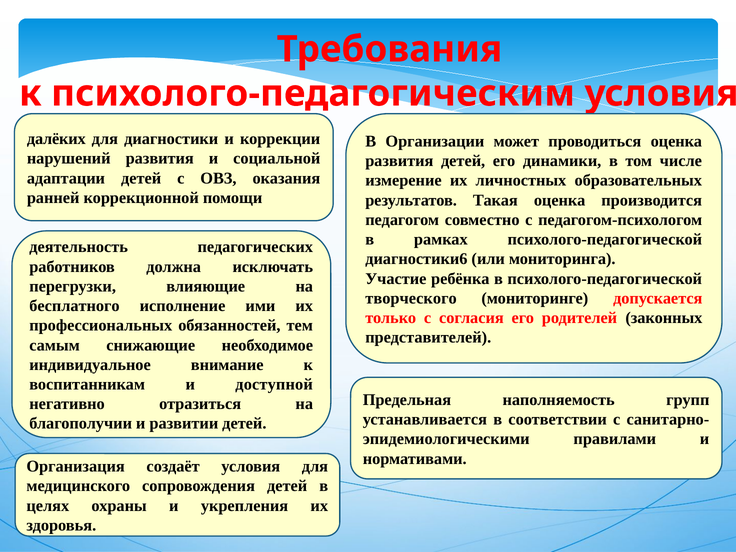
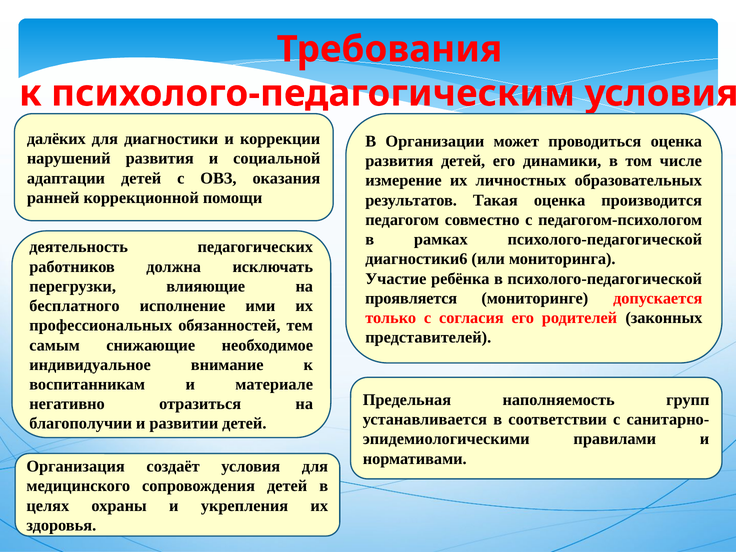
творческого: творческого -> проявляется
доступной: доступной -> материале
